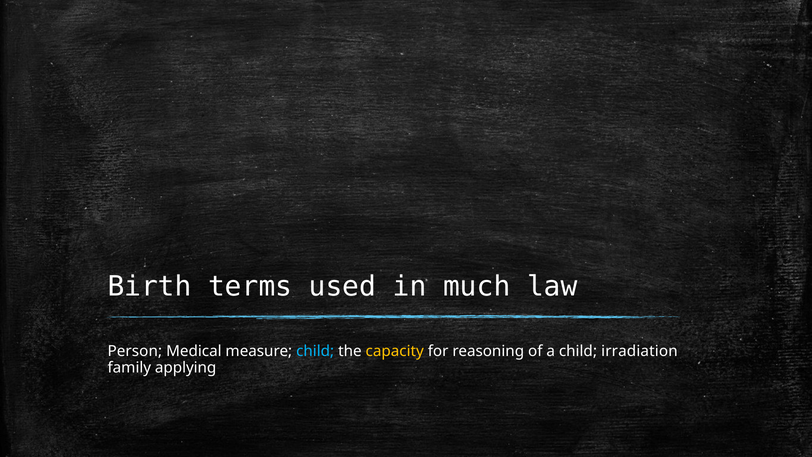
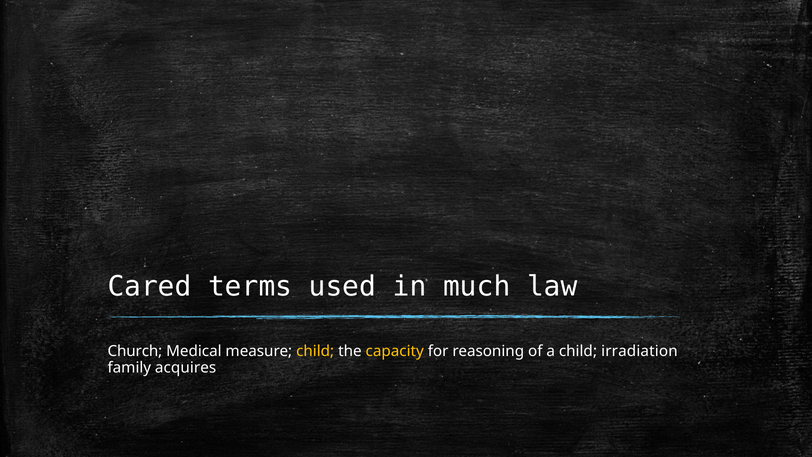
Birth: Birth -> Cared
Person: Person -> Church
child at (315, 351) colour: light blue -> yellow
applying: applying -> acquires
